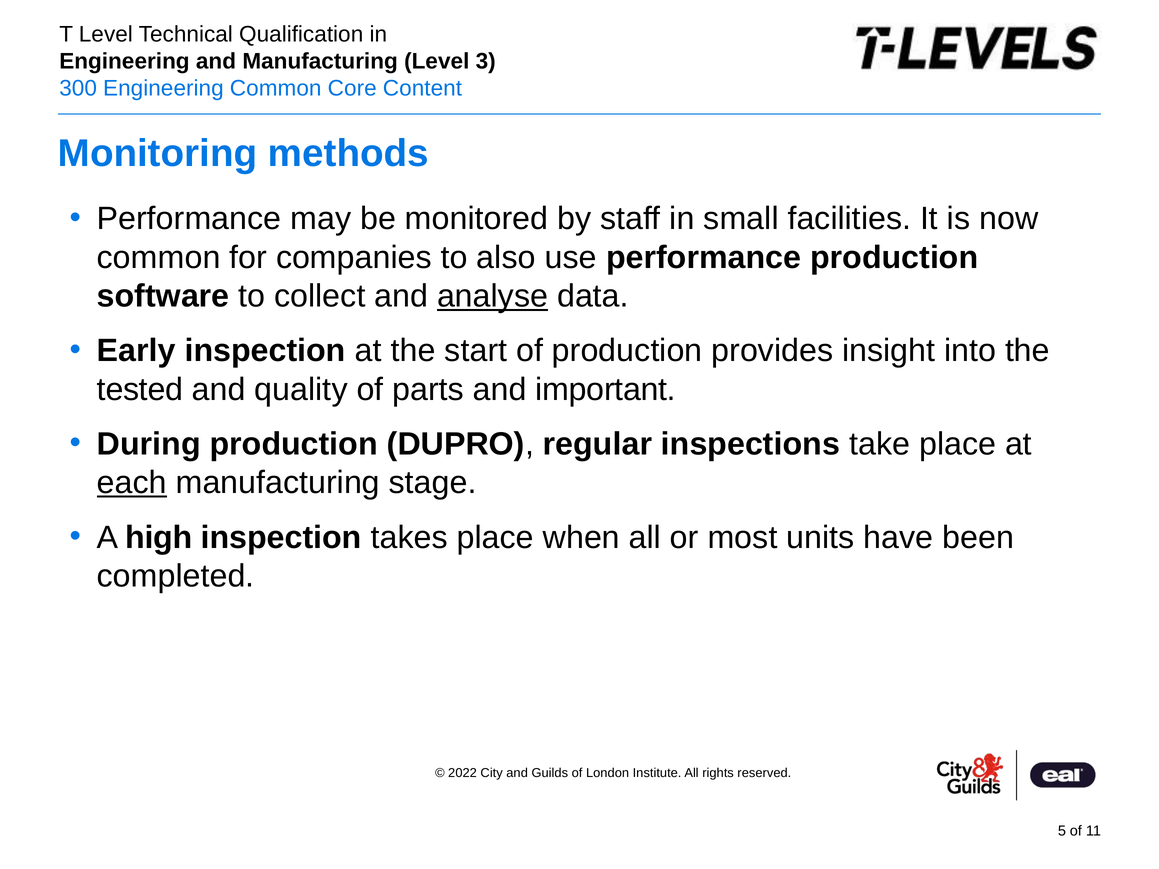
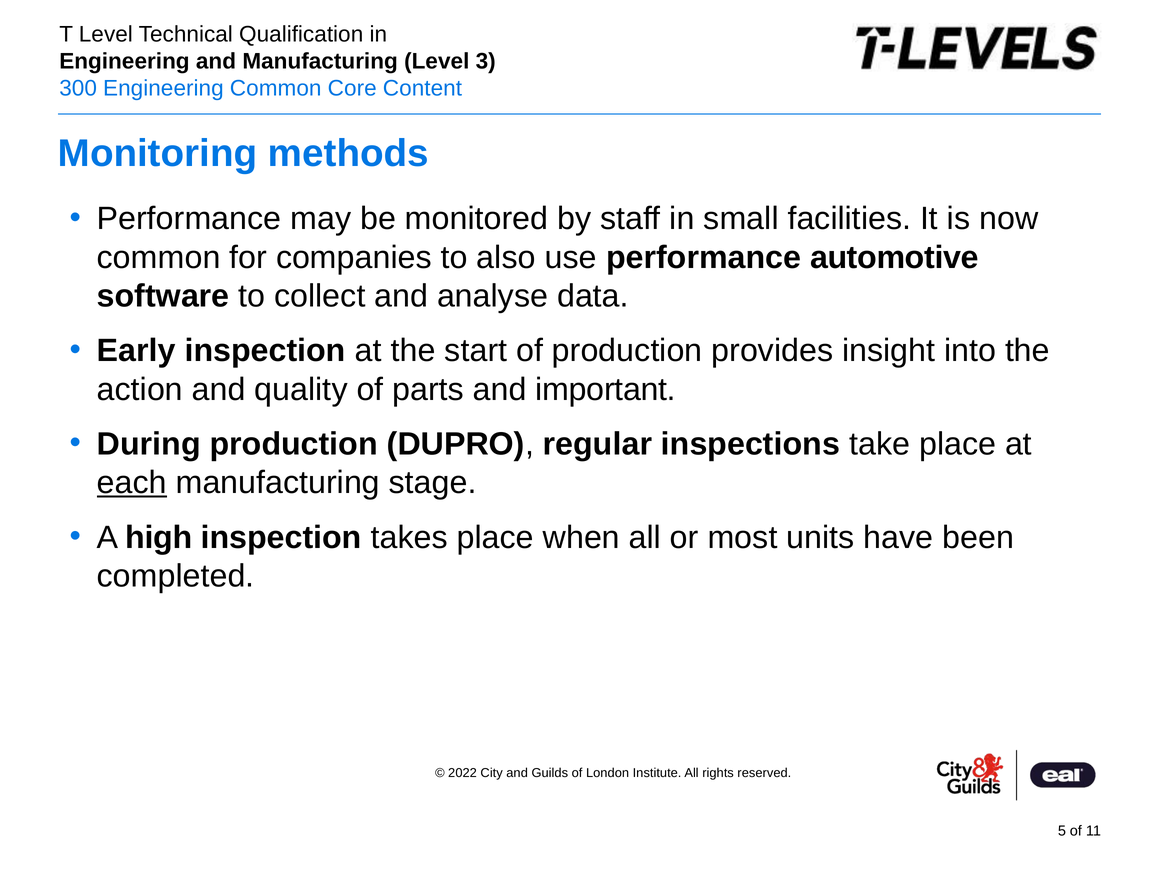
performance production: production -> automotive
analyse underline: present -> none
tested: tested -> action
